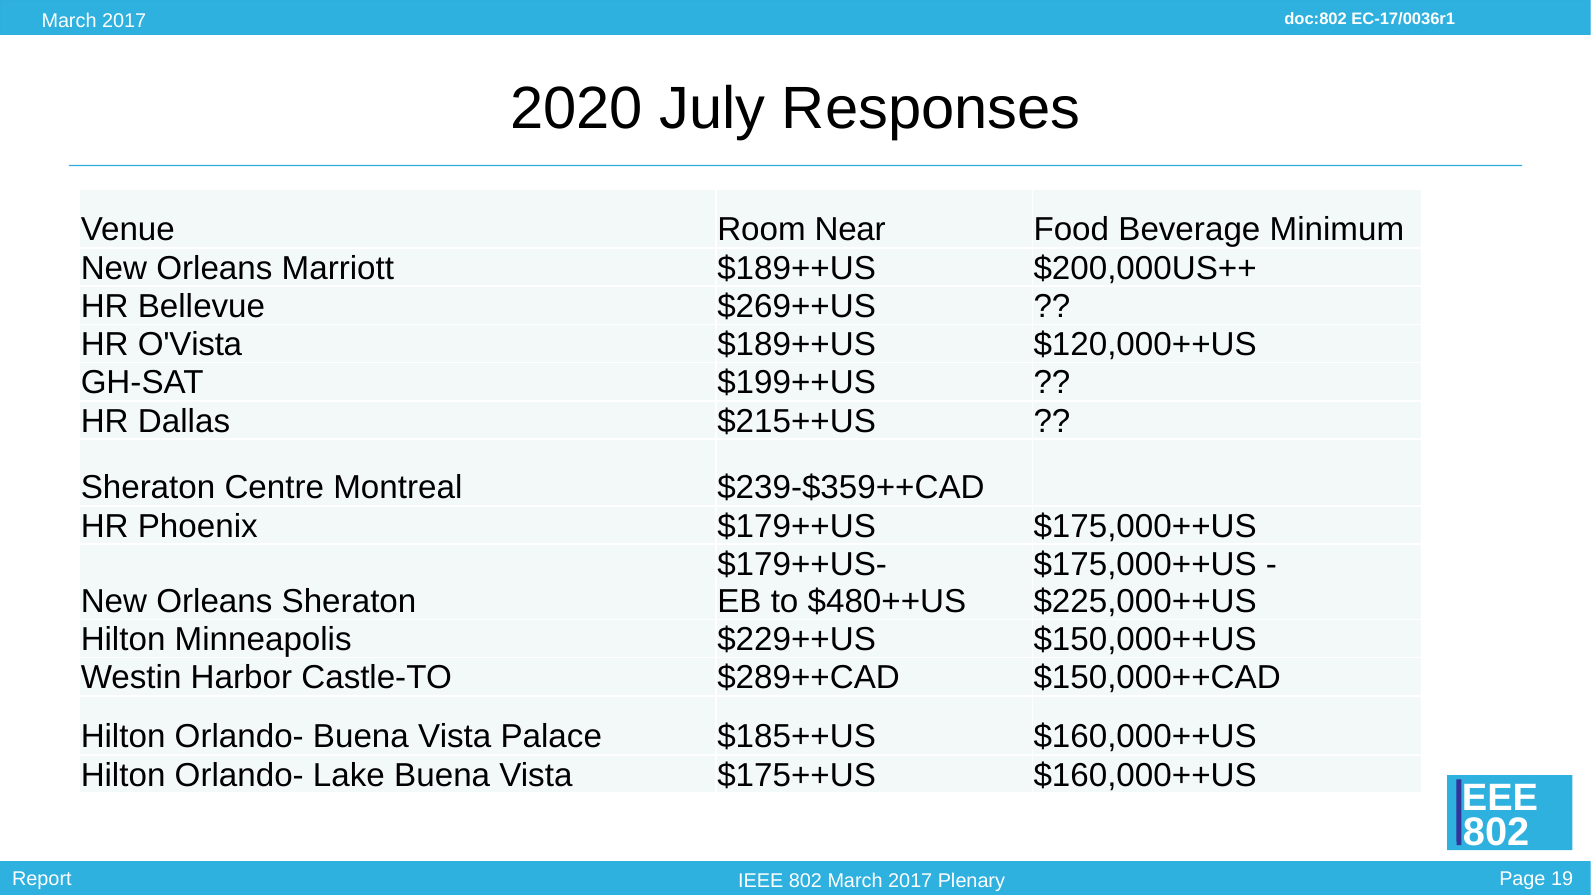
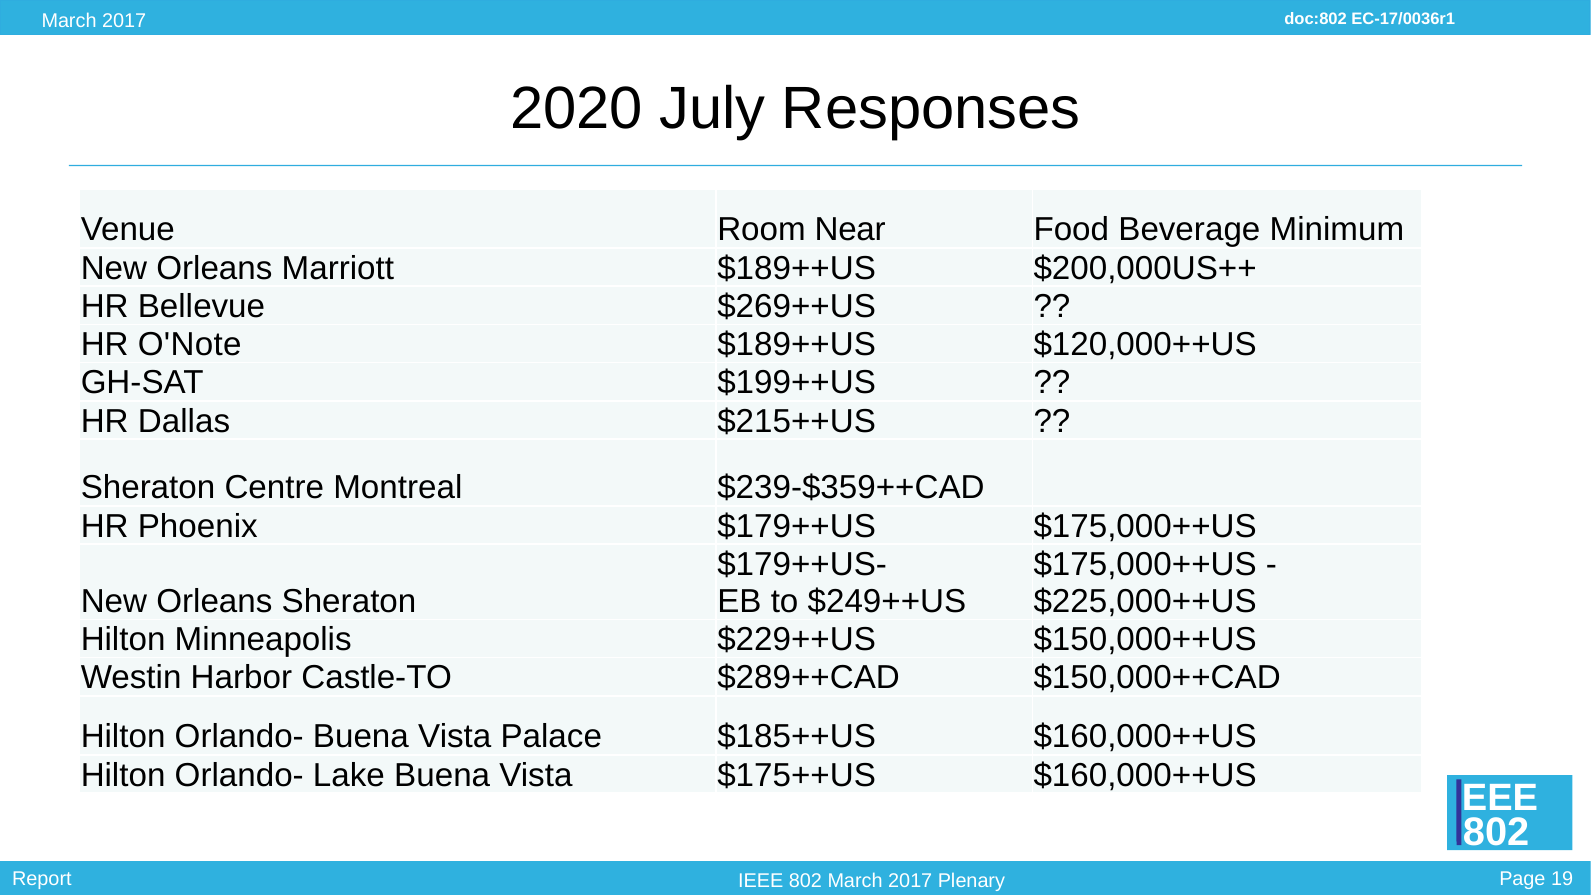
O'Vista: O'Vista -> O'Note
$480++US: $480++US -> $249++US
